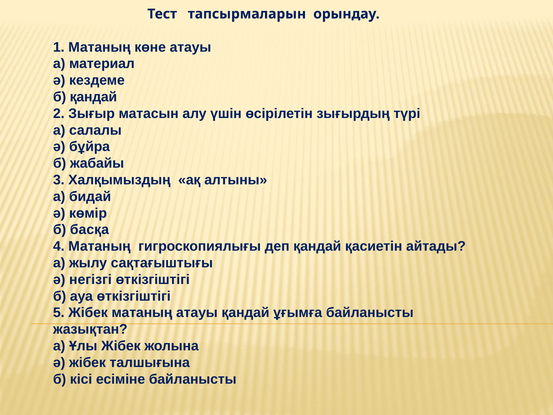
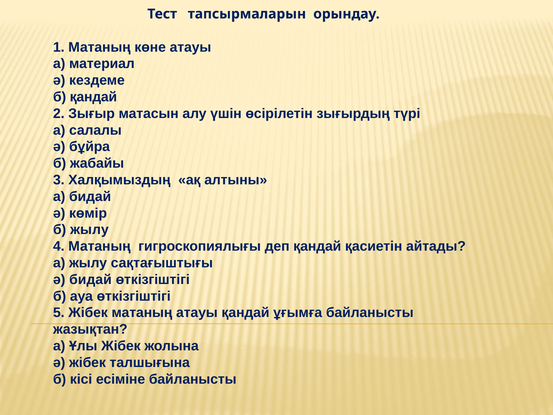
б басқа: басқа -> жылу
ә негізгі: негізгі -> бидай
